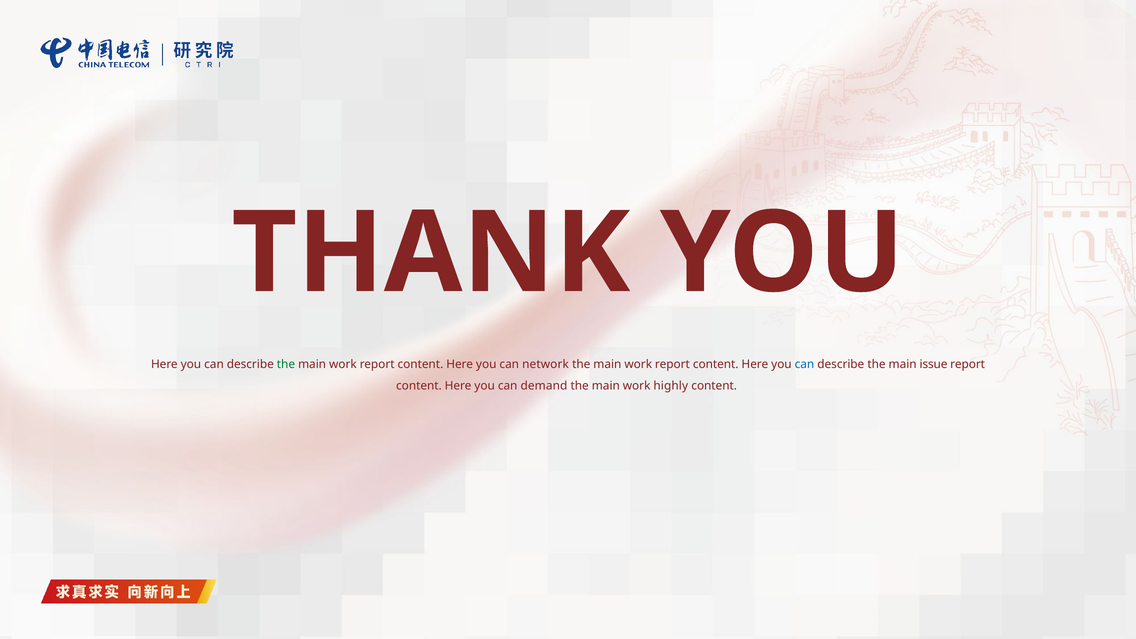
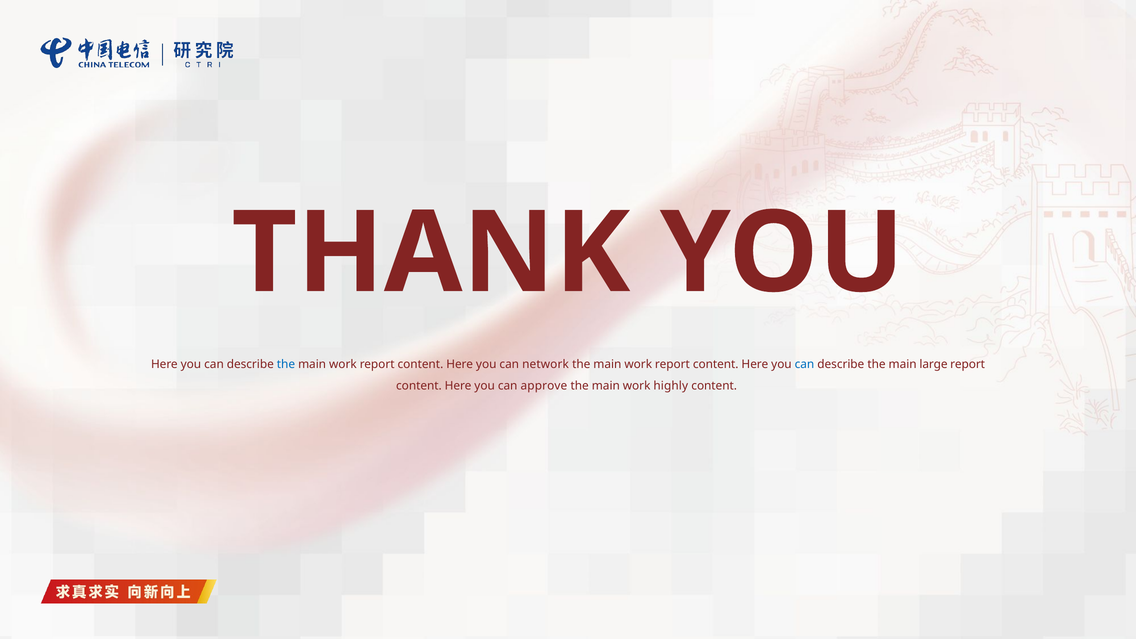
the at (286, 365) colour: green -> blue
issue: issue -> large
demand: demand -> approve
